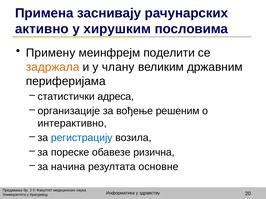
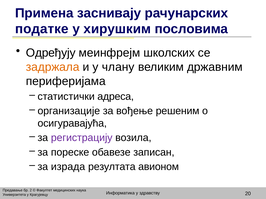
активно: активно -> податке
Примену: Примену -> Одређују
поделити: поделити -> школских
интерактивно: интерактивно -> осигуравајућа
регистрацију colour: blue -> purple
ризична: ризична -> записан
начина: начина -> израда
основне: основне -> авионом
